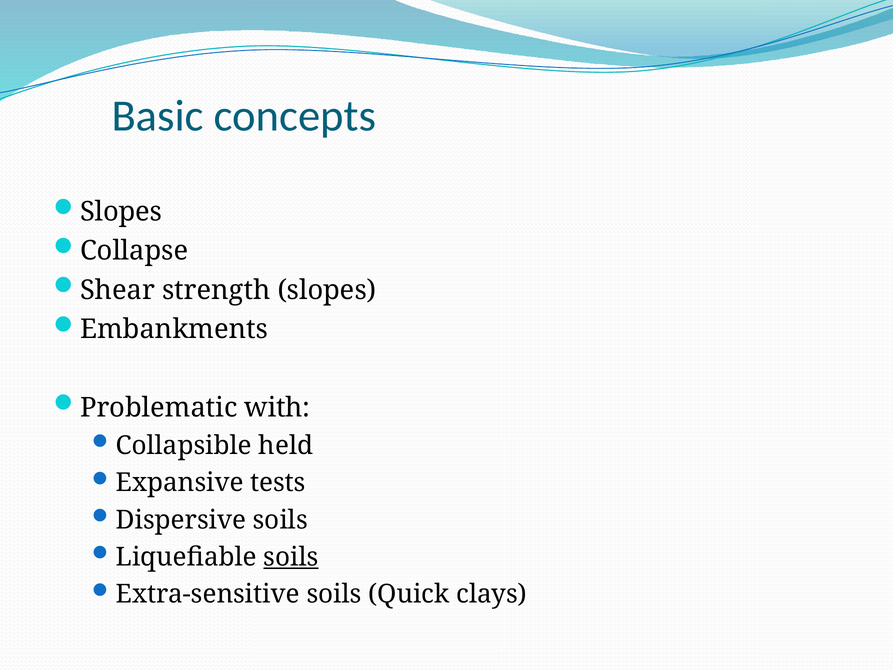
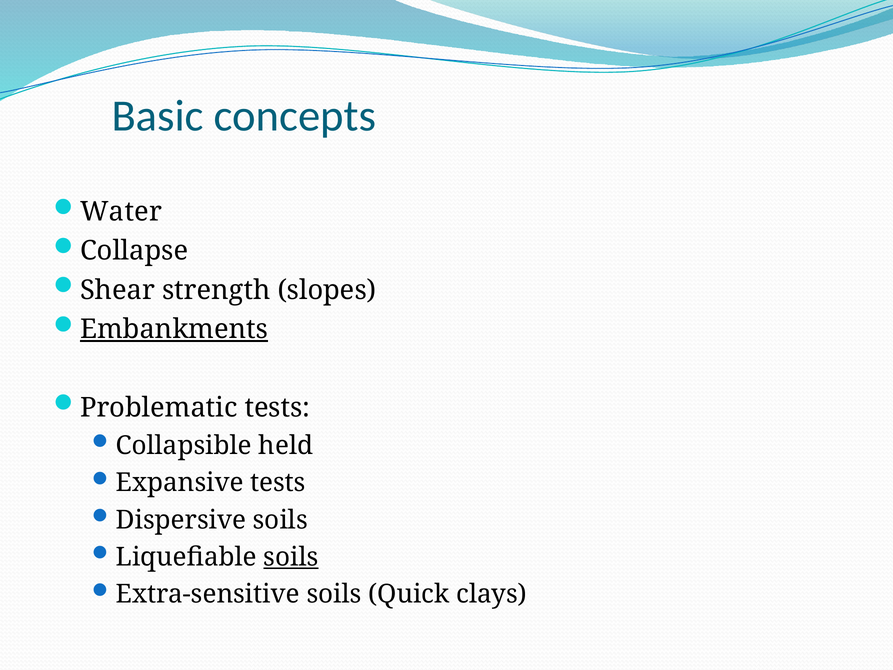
Slopes at (121, 212): Slopes -> Water
Embankments underline: none -> present
Problematic with: with -> tests
